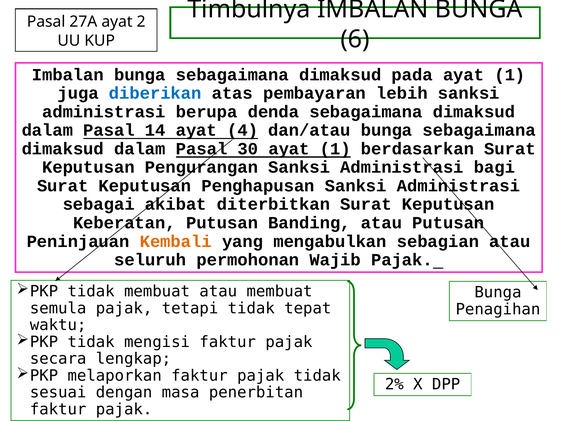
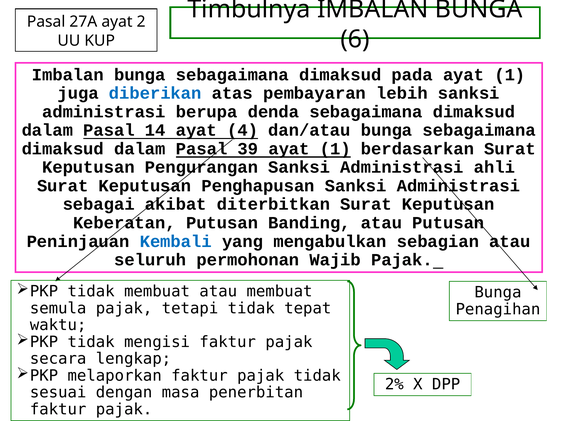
30: 30 -> 39
bagi: bagi -> ahli
Kembali colour: orange -> blue
